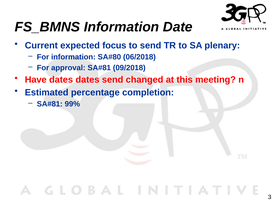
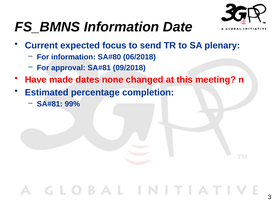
Have dates: dates -> made
dates send: send -> none
